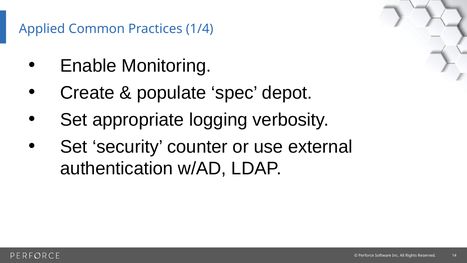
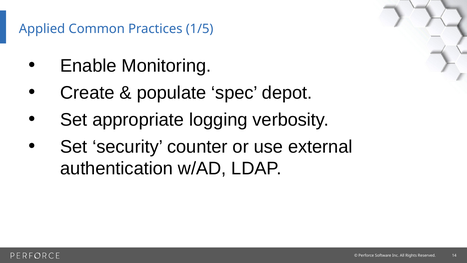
1/4: 1/4 -> 1/5
